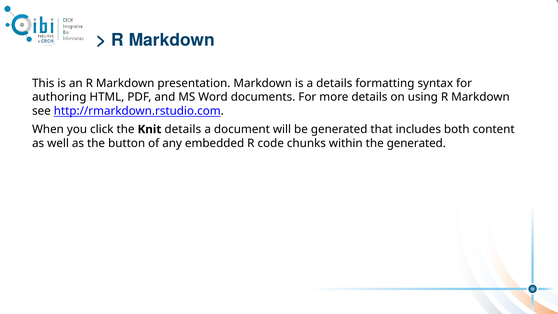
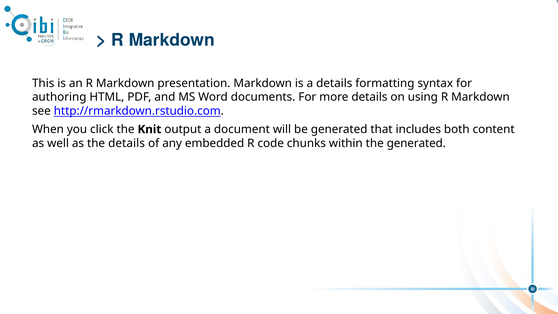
Knit details: details -> output
the button: button -> details
